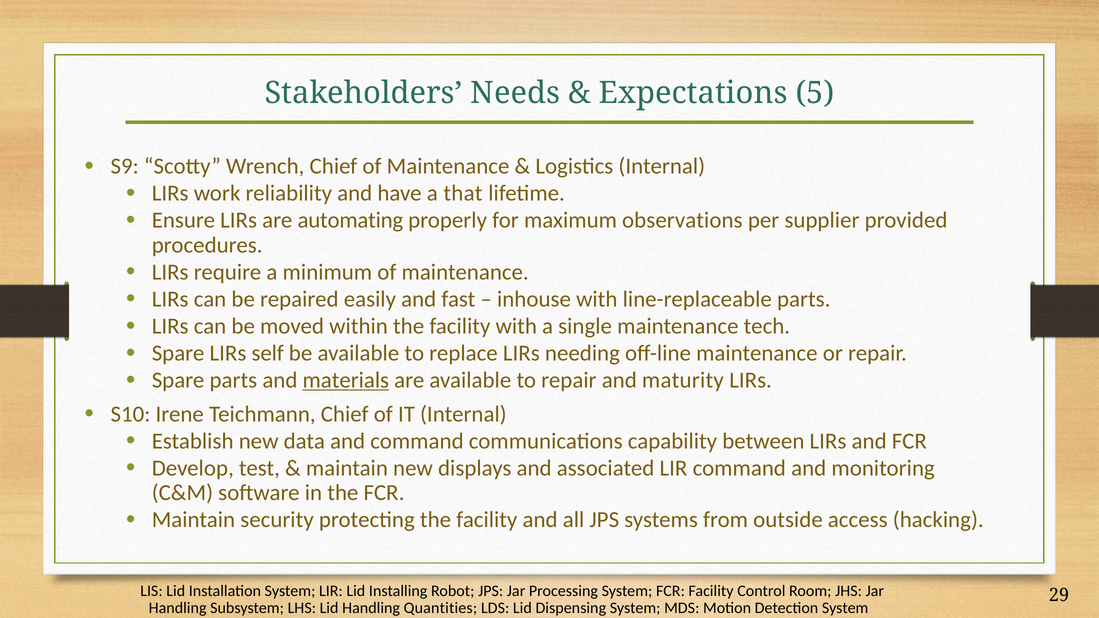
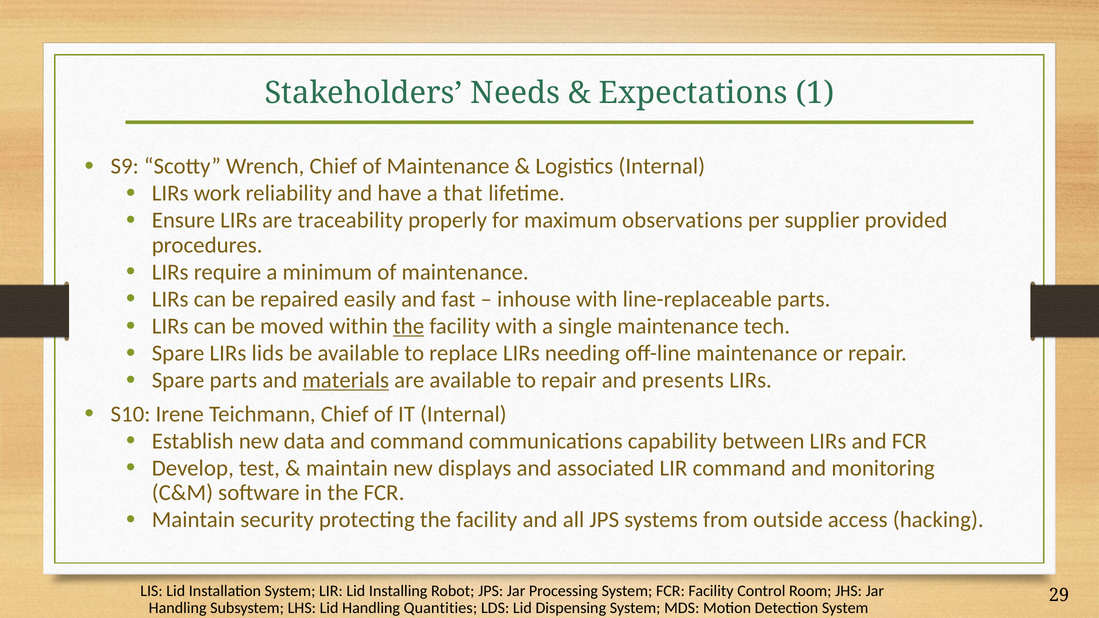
5: 5 -> 1
automating: automating -> traceability
the at (409, 326) underline: none -> present
self: self -> lids
maturity: maturity -> presents
